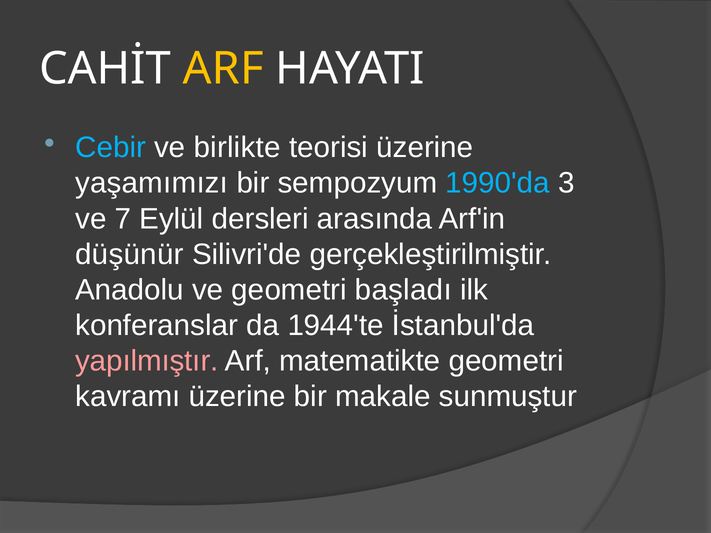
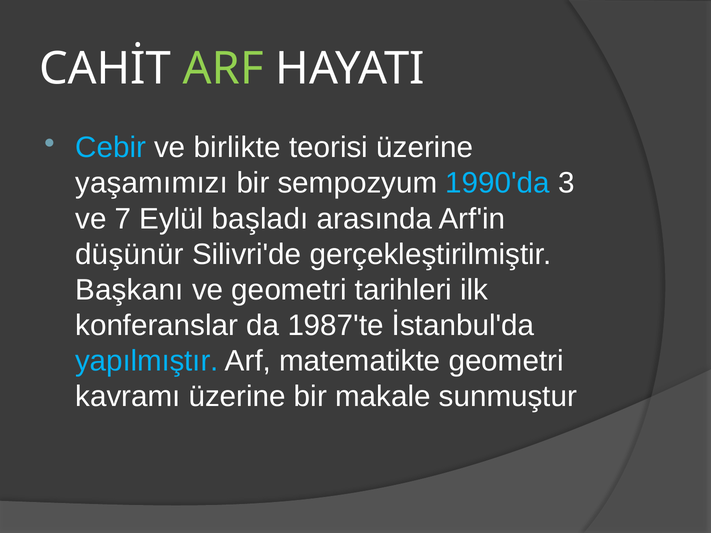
ARF at (223, 69) colour: yellow -> light green
dersleri: dersleri -> başladı
Anadolu: Anadolu -> Başkanı
başladı: başladı -> tarihleri
1944'te: 1944'te -> 1987'te
yapılmıştır colour: pink -> light blue
